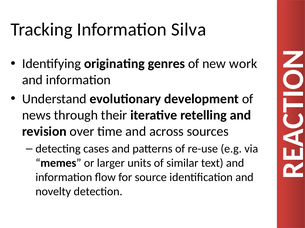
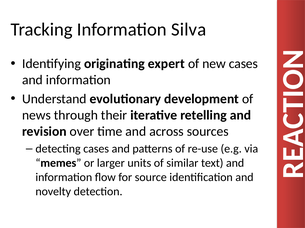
genres: genres -> expert
new work: work -> cases
